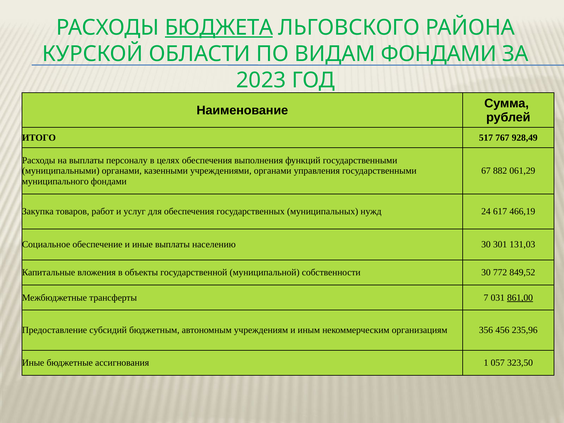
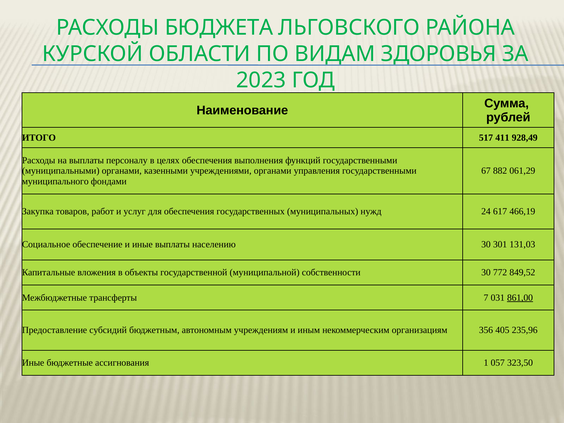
БЮДЖЕТА underline: present -> none
ВИДАМ ФОНДАМИ: ФОНДАМИ -> ЗДОРОВЬЯ
767: 767 -> 411
456: 456 -> 405
